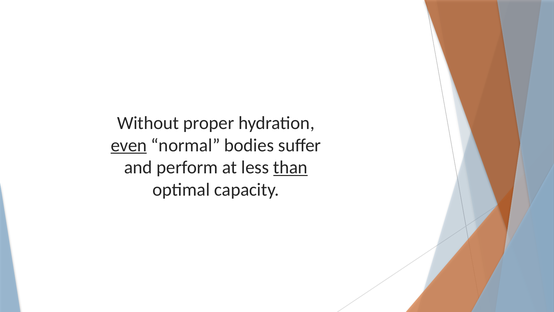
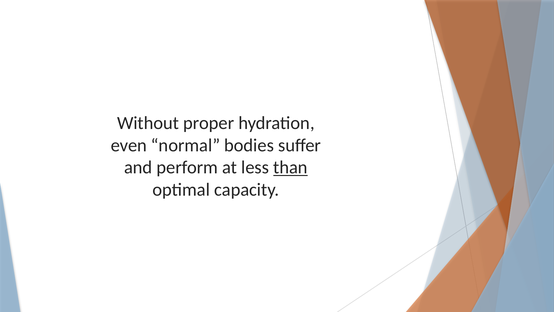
even underline: present -> none
